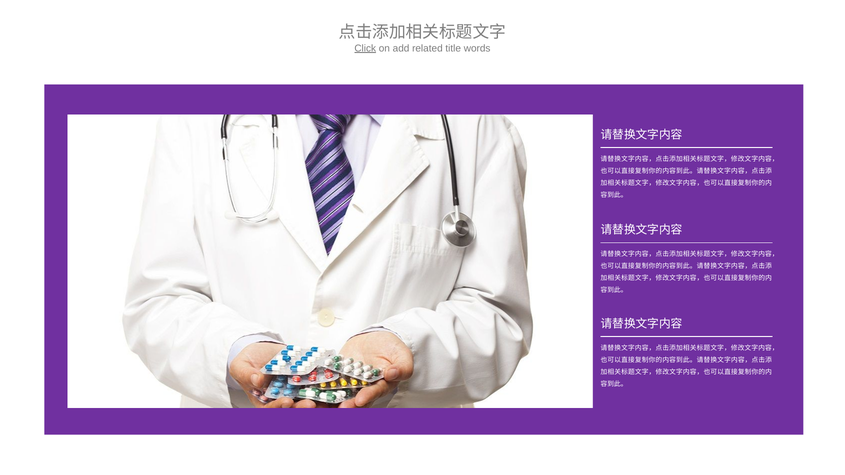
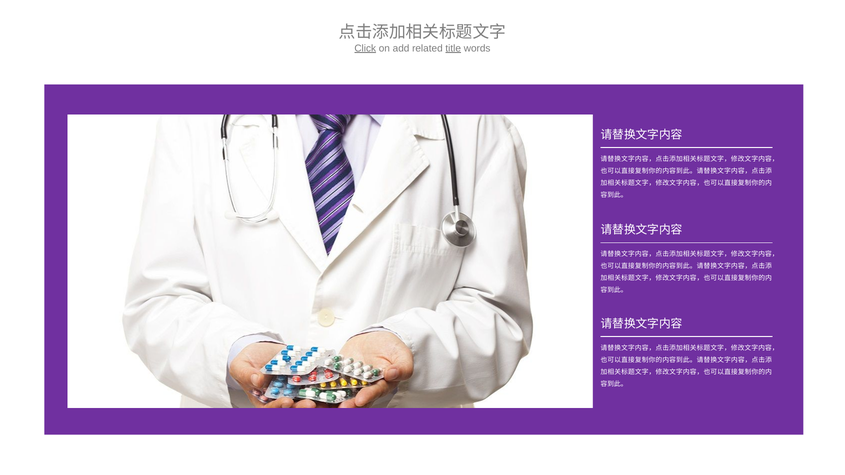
title underline: none -> present
